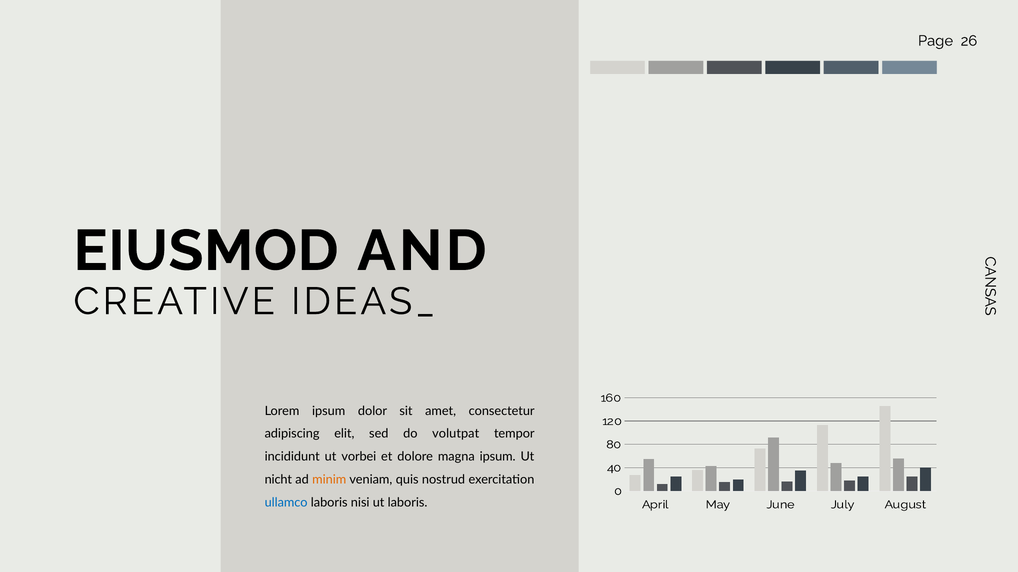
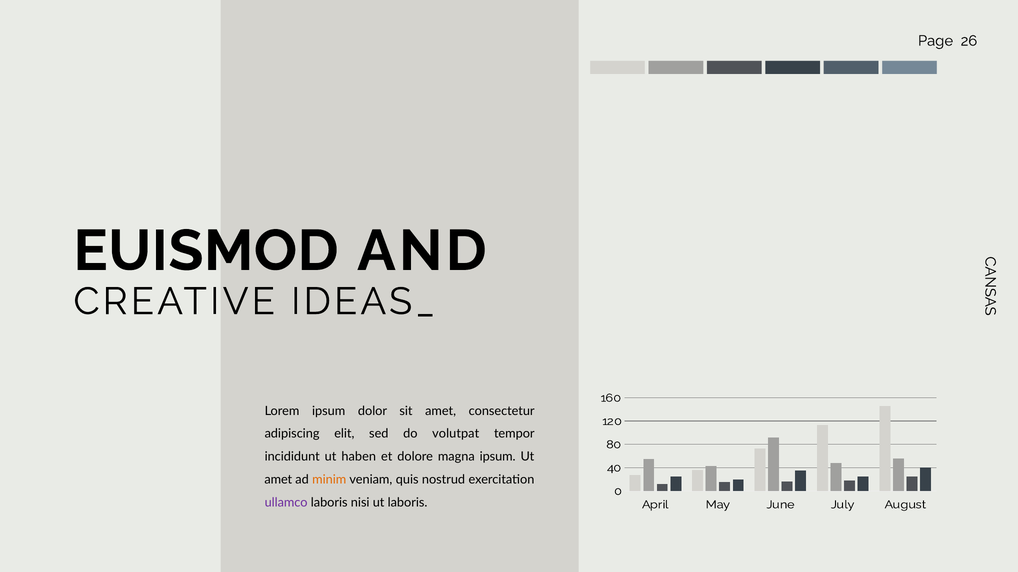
EIUSMOD: EIUSMOD -> EUISMOD
vorbei: vorbei -> haben
nicht at (278, 480): nicht -> amet
ullamco colour: blue -> purple
